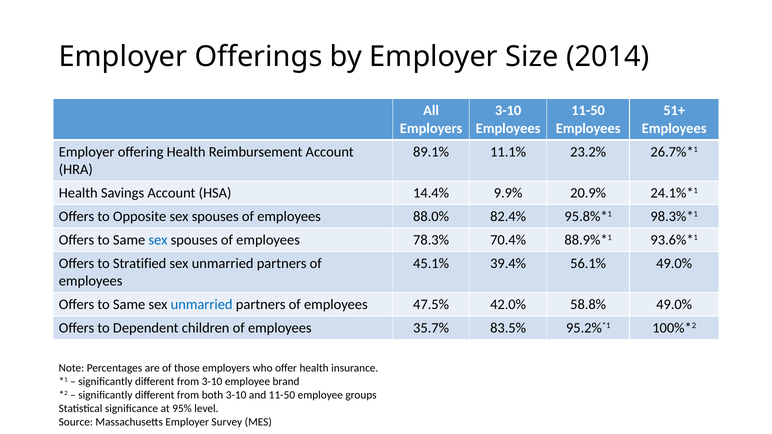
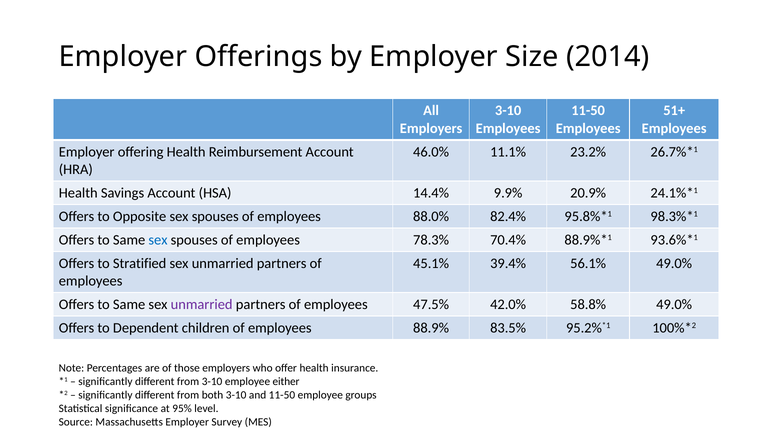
89.1%: 89.1% -> 46.0%
unmarried at (202, 305) colour: blue -> purple
35.7%: 35.7% -> 88.9%
brand: brand -> either
